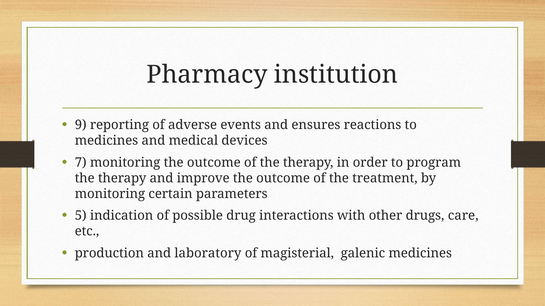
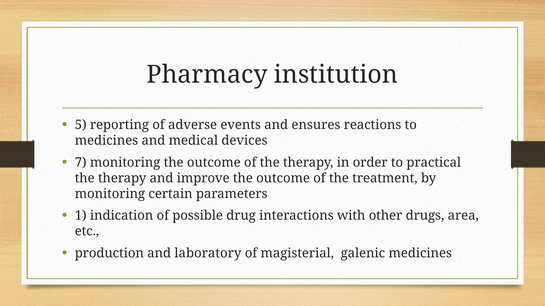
9: 9 -> 5
program: program -> practical
5: 5 -> 1
care: care -> area
